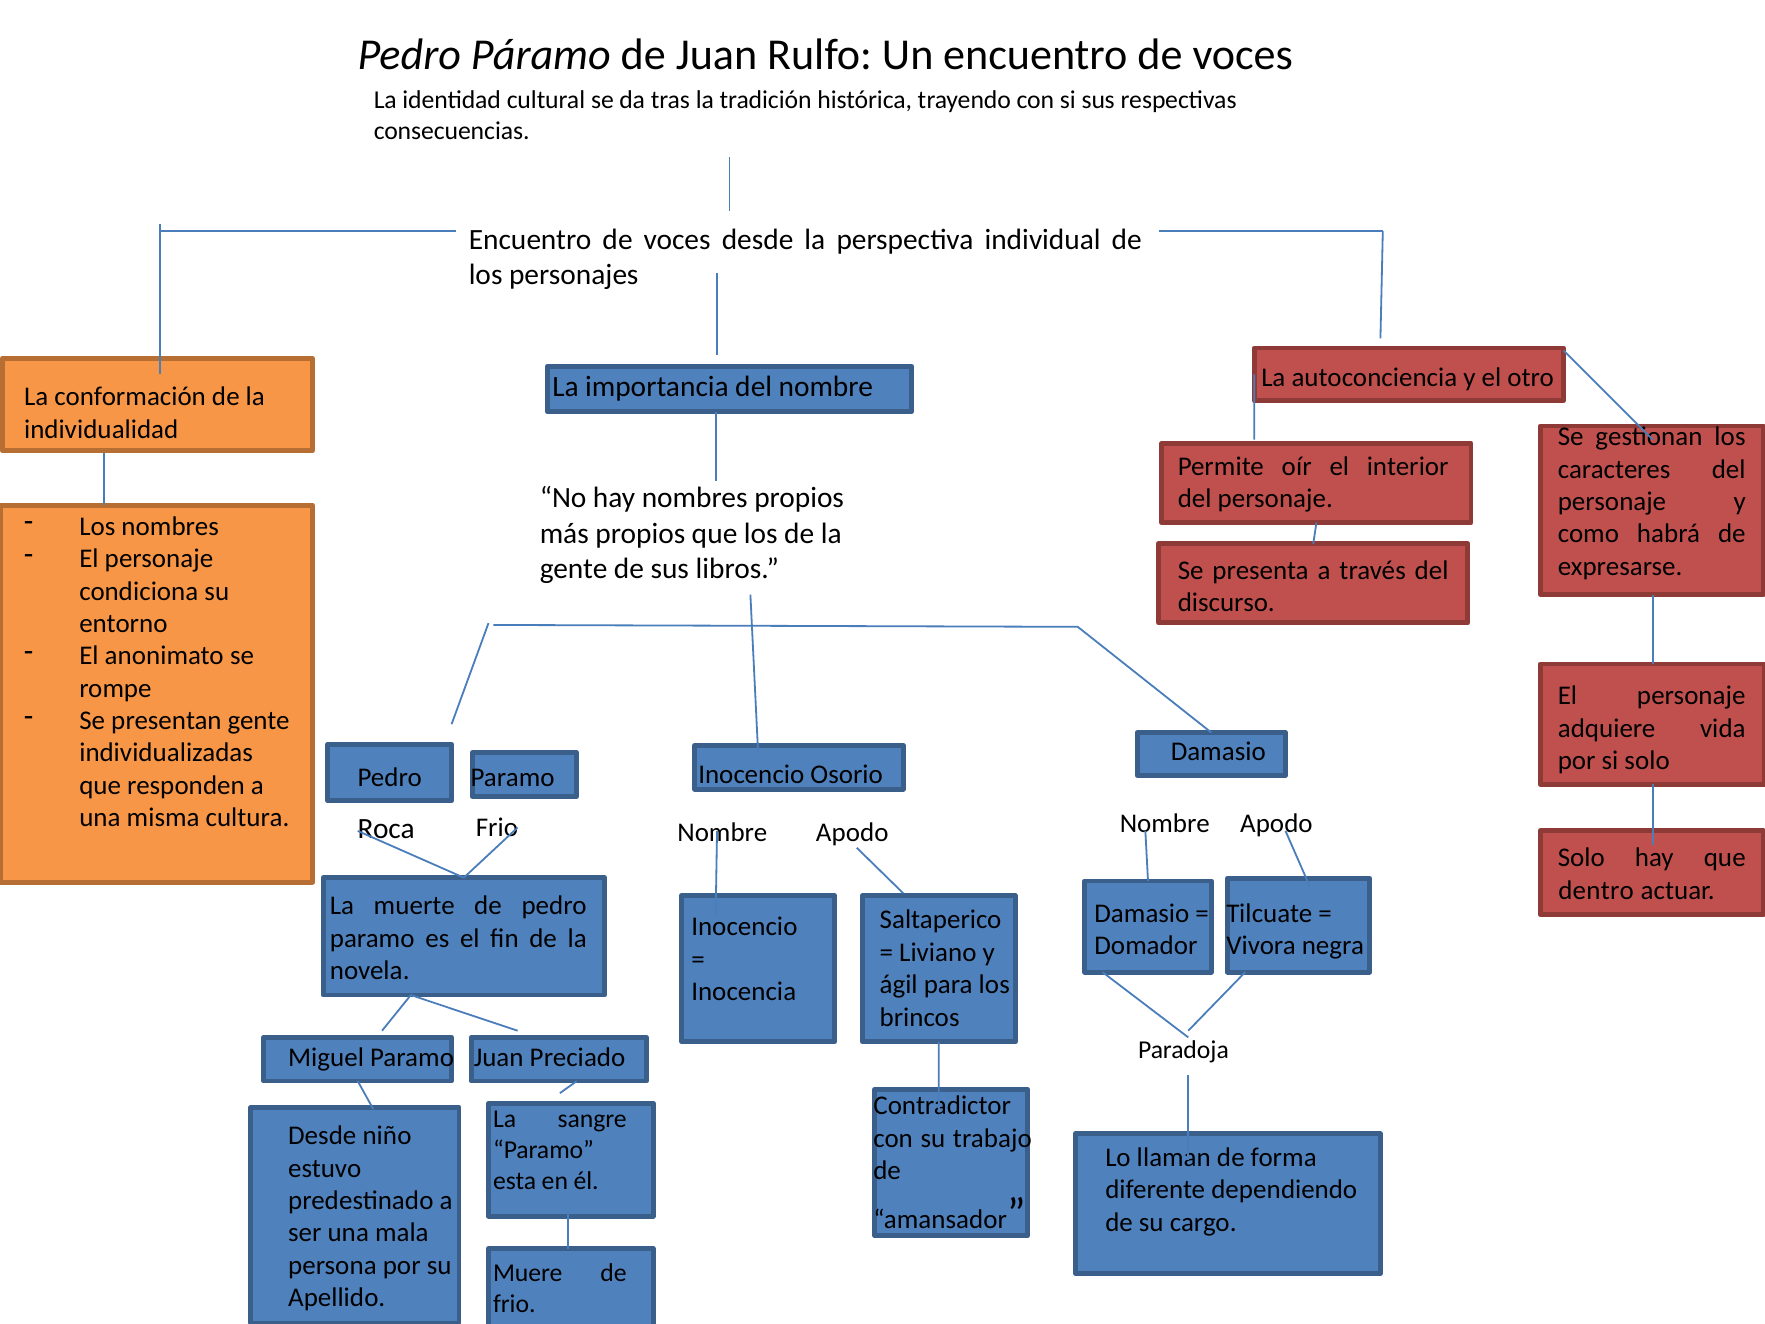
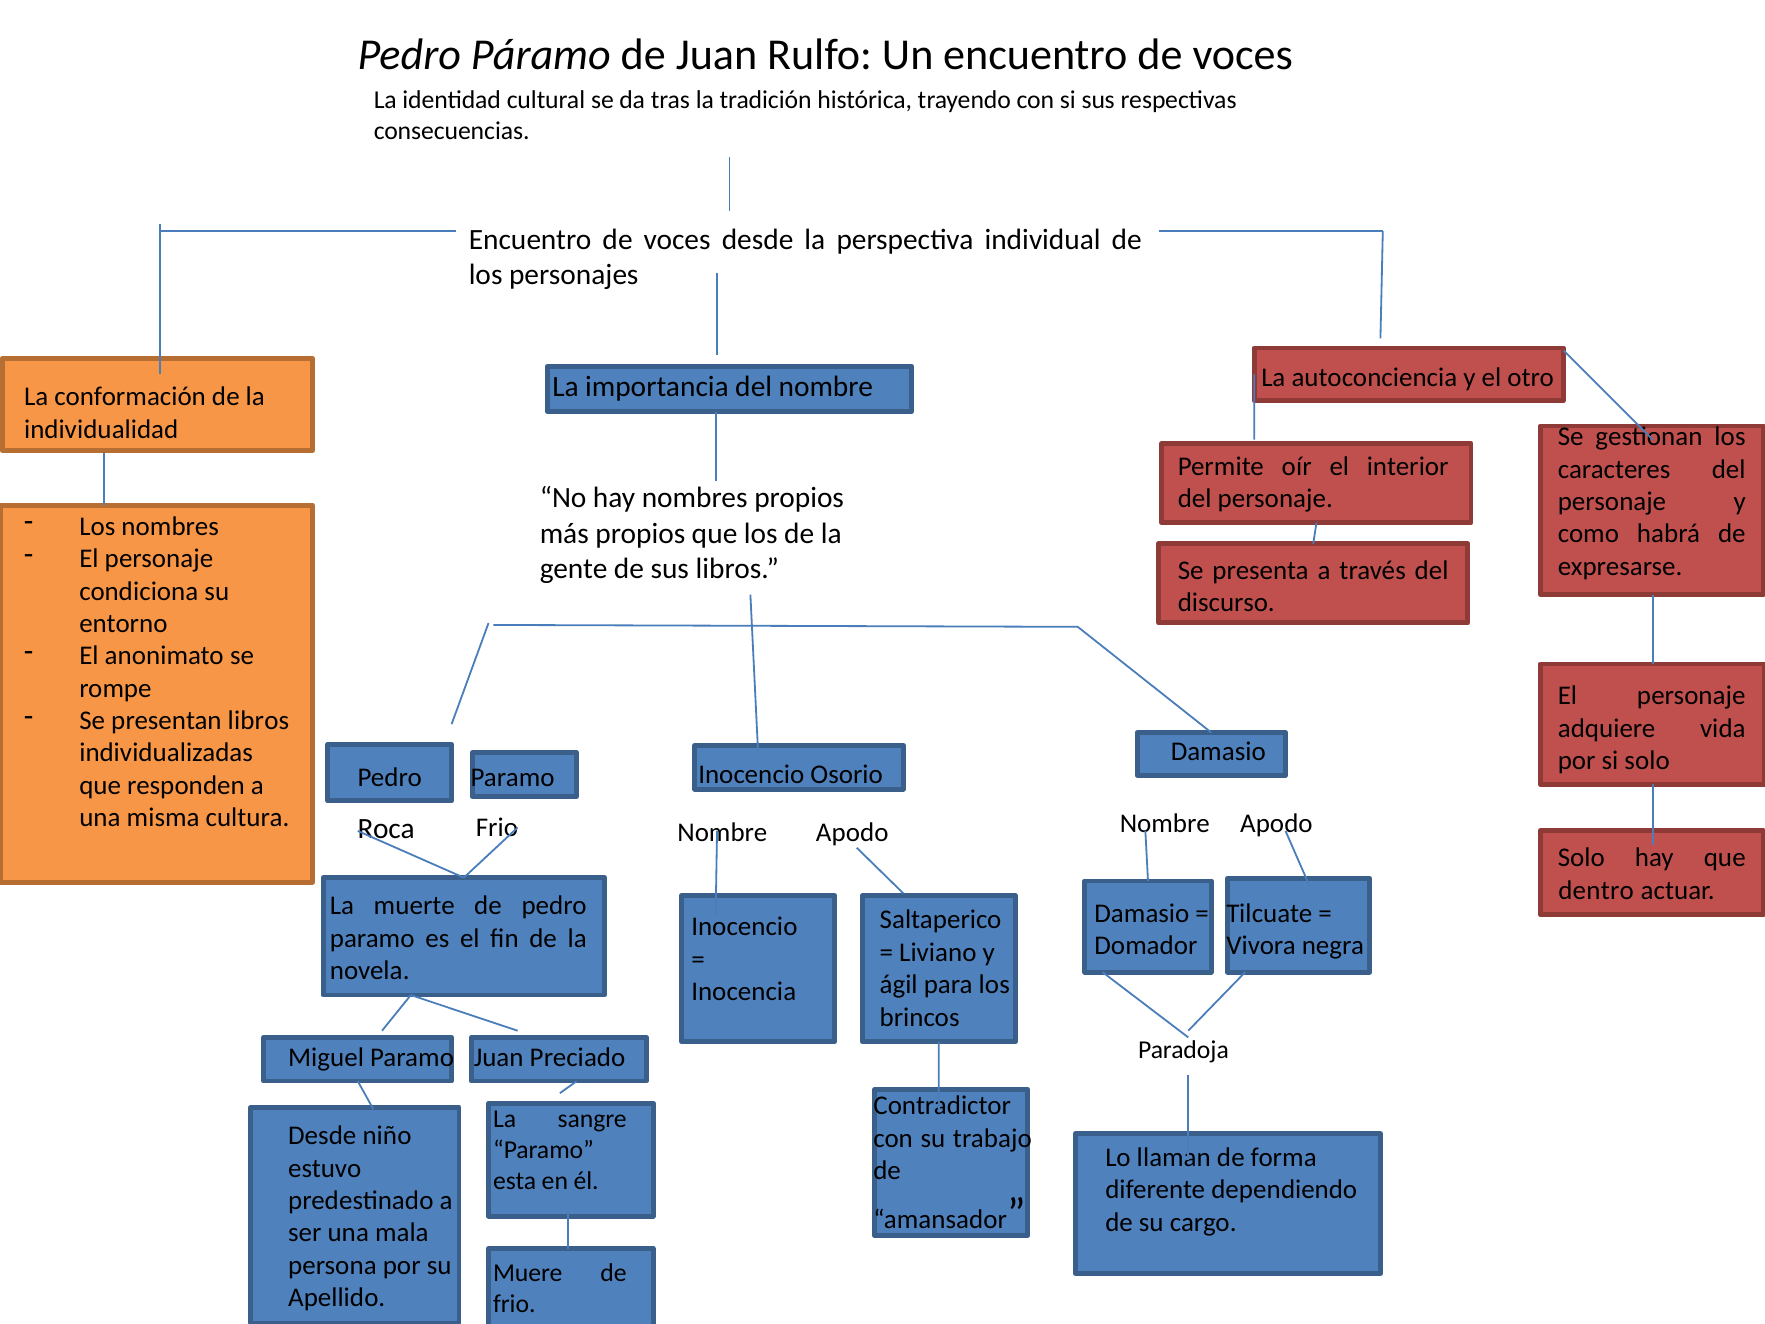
presentan gente: gente -> libros
